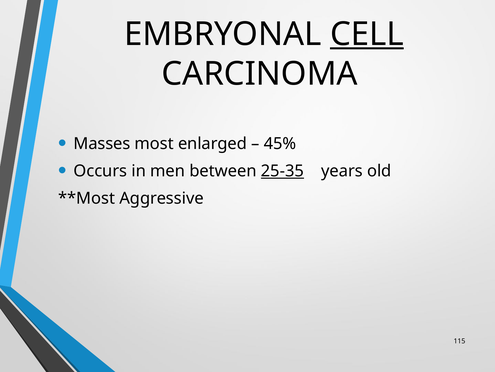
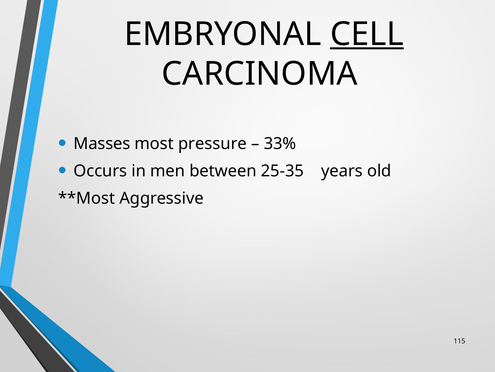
enlarged: enlarged -> pressure
45%: 45% -> 33%
25-35 underline: present -> none
